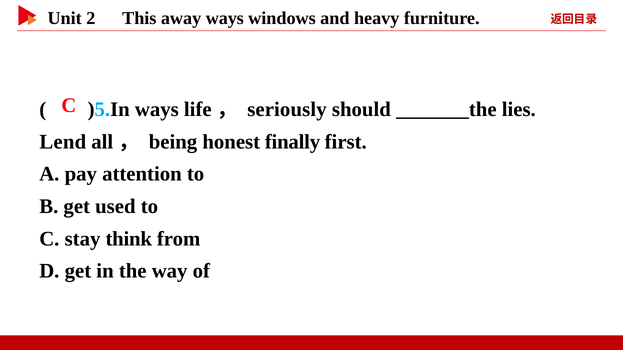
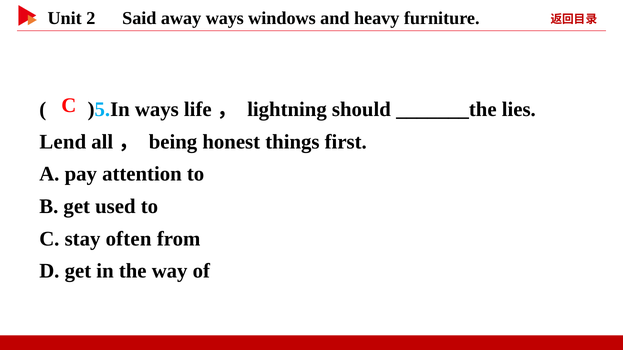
This: This -> Said
seriously: seriously -> lightning
finally: finally -> things
think: think -> often
